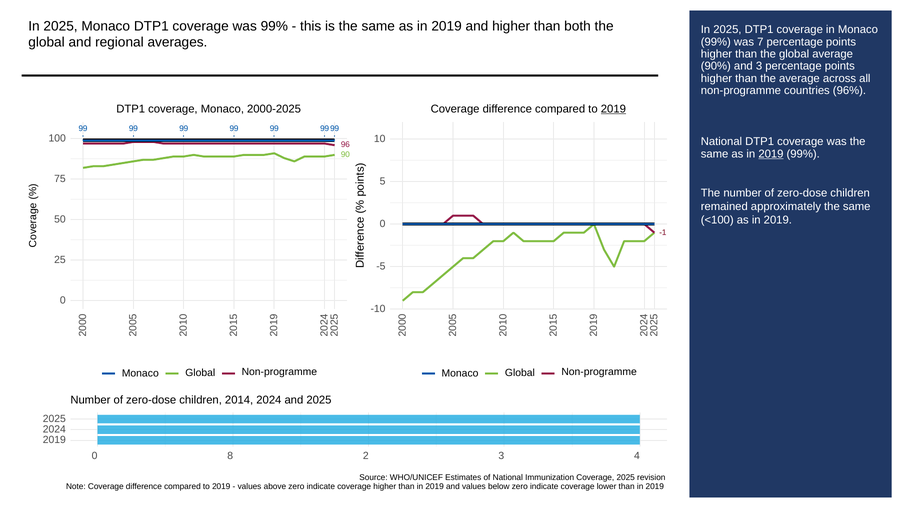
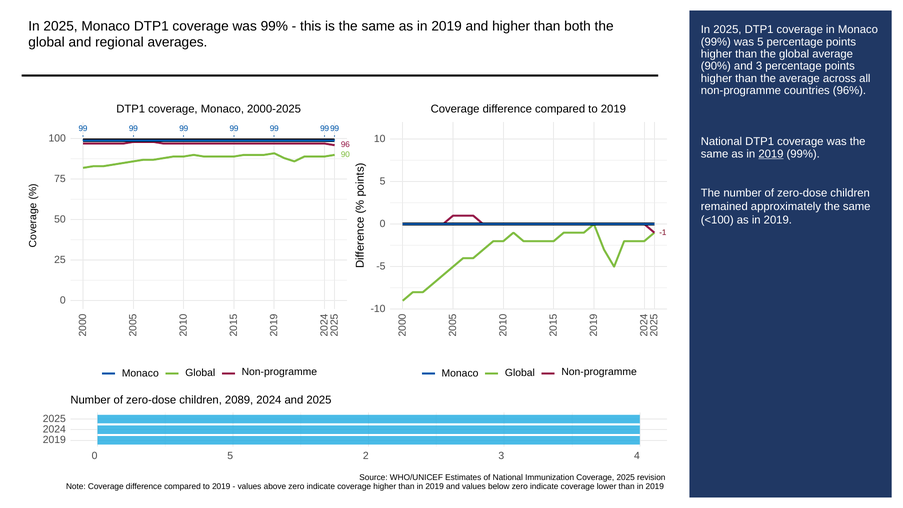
was 7: 7 -> 5
2019 at (613, 109) underline: present -> none
2014: 2014 -> 2089
8 at (230, 456): 8 -> 5
